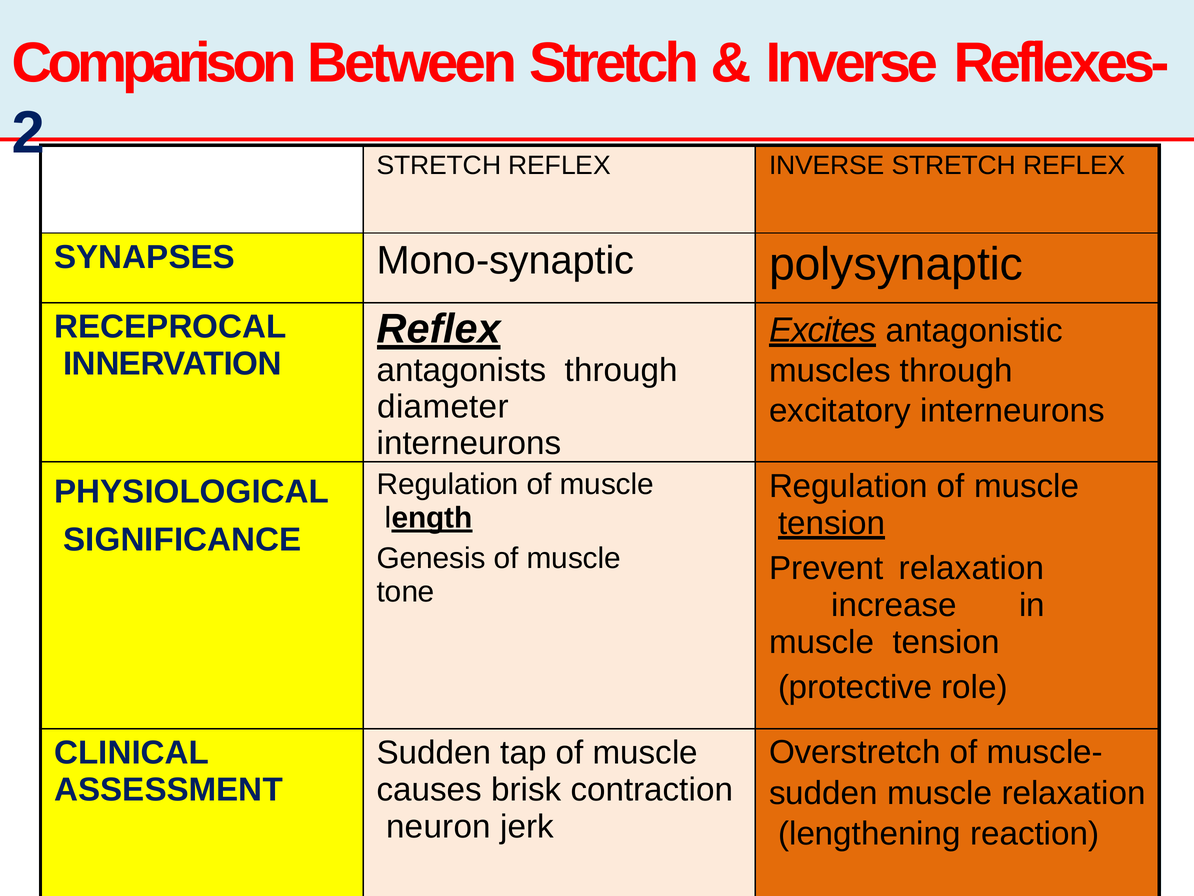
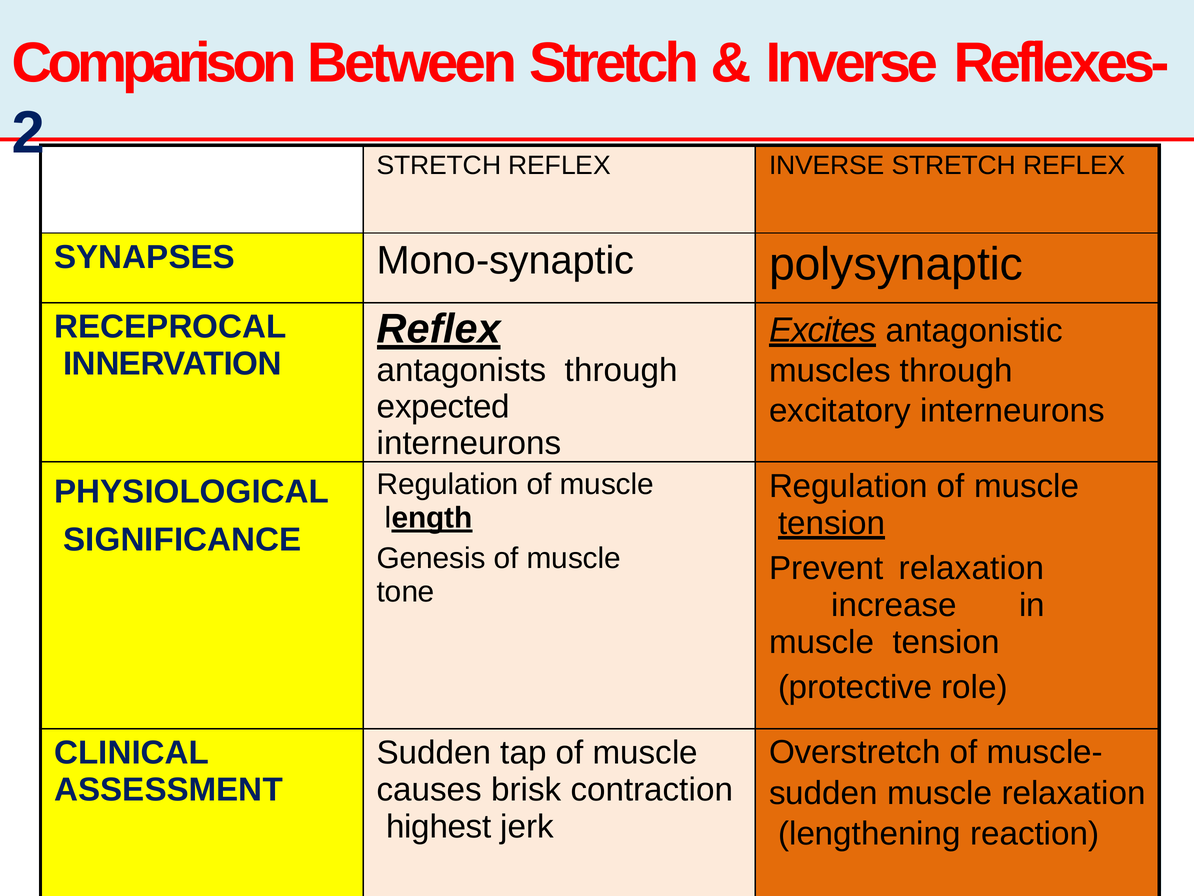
diameter: diameter -> expected
neuron: neuron -> highest
